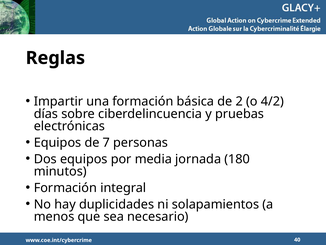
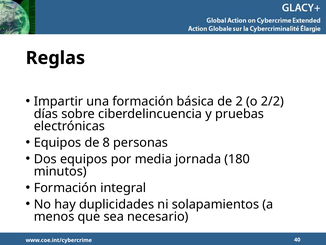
4/2: 4/2 -> 2/2
7: 7 -> 8
